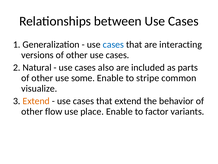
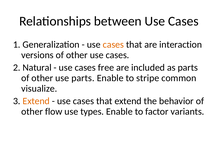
cases at (113, 44) colour: blue -> orange
interacting: interacting -> interaction
also: also -> free
use some: some -> parts
place: place -> types
